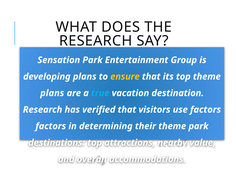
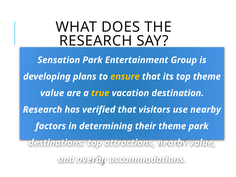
plans at (52, 93): plans -> value
true colour: light blue -> yellow
use factors: factors -> nearby
